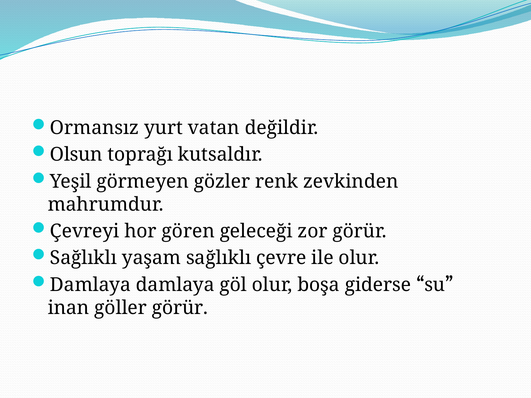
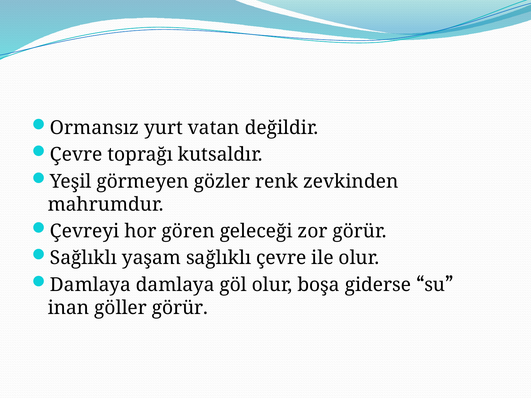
Olsun at (76, 155): Olsun -> Çevre
